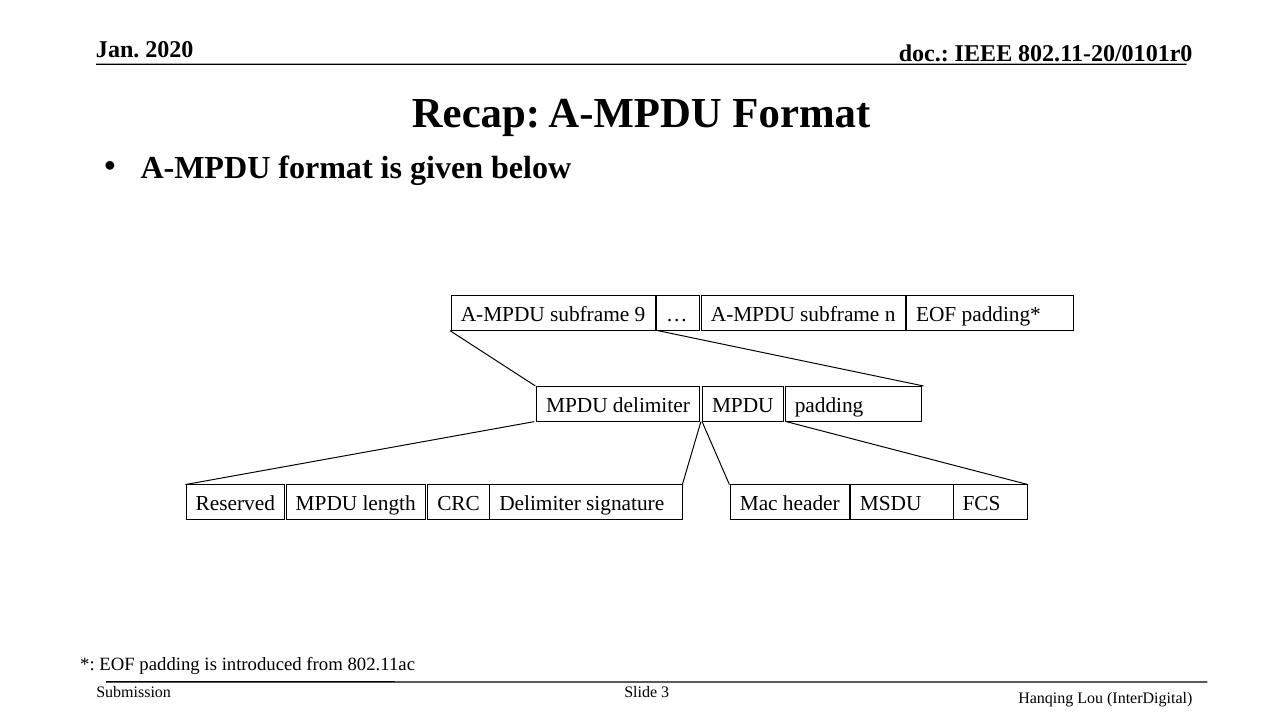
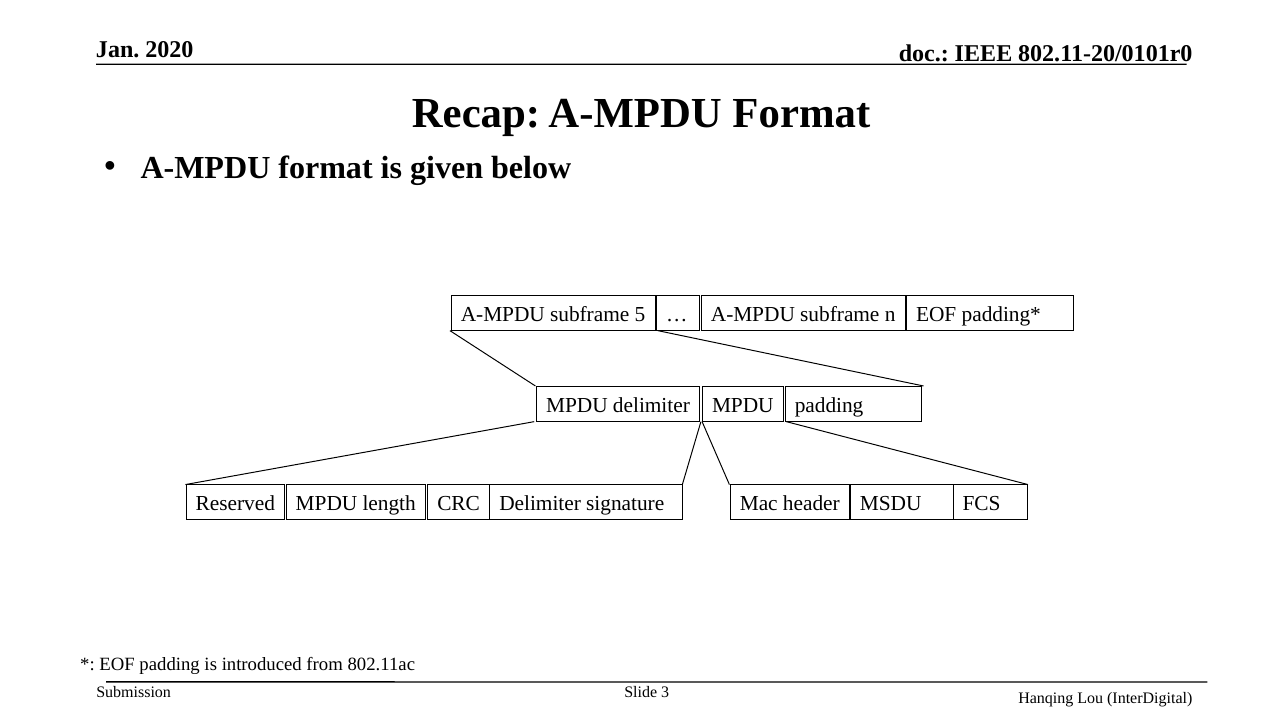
9: 9 -> 5
